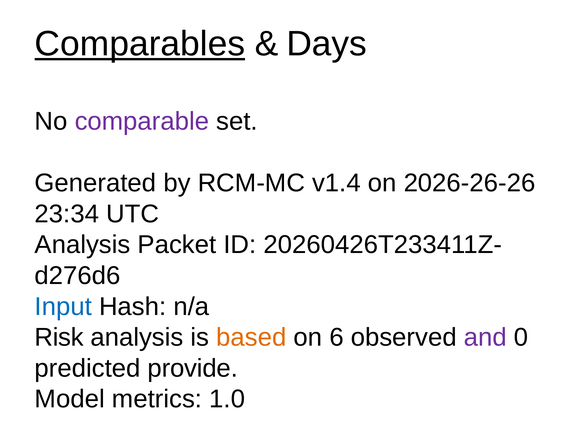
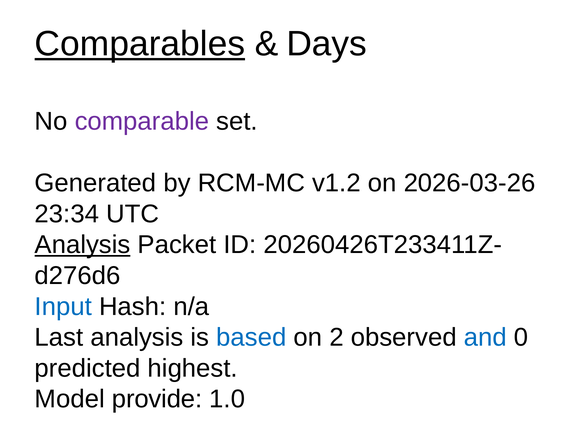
v1.4: v1.4 -> v1.2
2026-26-26: 2026-26-26 -> 2026-03-26
Analysis at (83, 245) underline: none -> present
Risk: Risk -> Last
based colour: orange -> blue
6: 6 -> 2
and colour: purple -> blue
provide: provide -> highest
metrics: metrics -> provide
